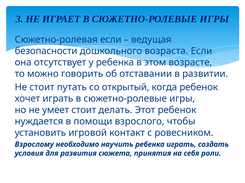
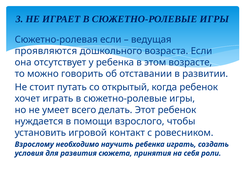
безопасности: безопасности -> проявляются
умеет стоит: стоит -> всего
